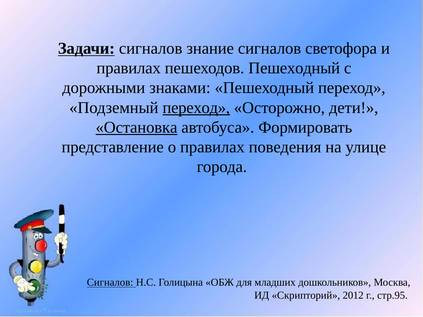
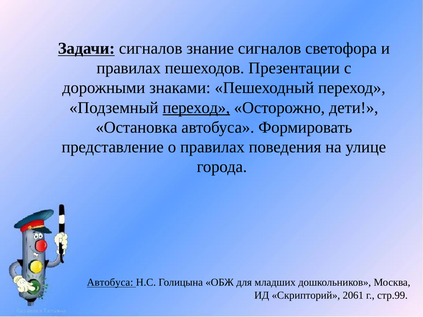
пешеходов Пешеходный: Пешеходный -> Презентации
Остановка underline: present -> none
Сигналов at (110, 283): Сигналов -> Автобуса
2012: 2012 -> 2061
стр.95: стр.95 -> стр.99
